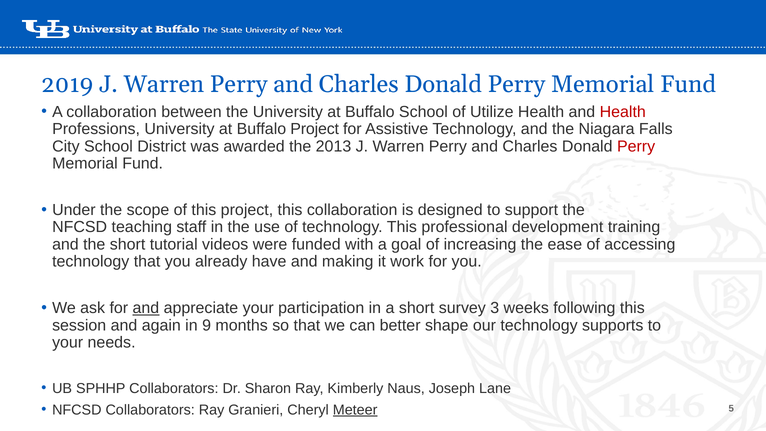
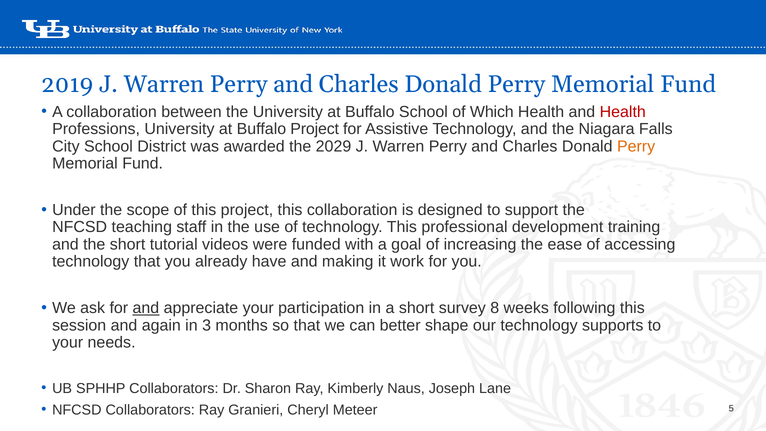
Utilize: Utilize -> Which
2013: 2013 -> 2029
Perry at (636, 146) colour: red -> orange
3: 3 -> 8
9: 9 -> 3
Meteer underline: present -> none
